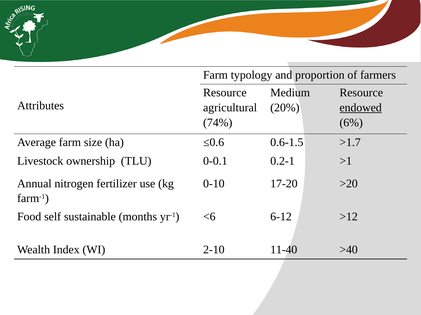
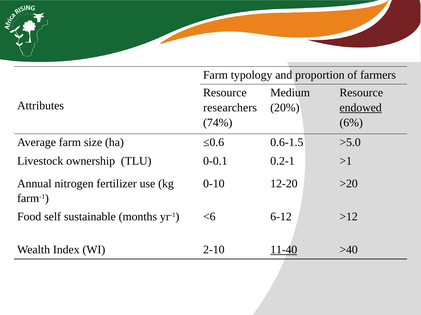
agricultural: agricultural -> researchers
>1.7: >1.7 -> >5.0
17-20: 17-20 -> 12-20
11-40 underline: none -> present
